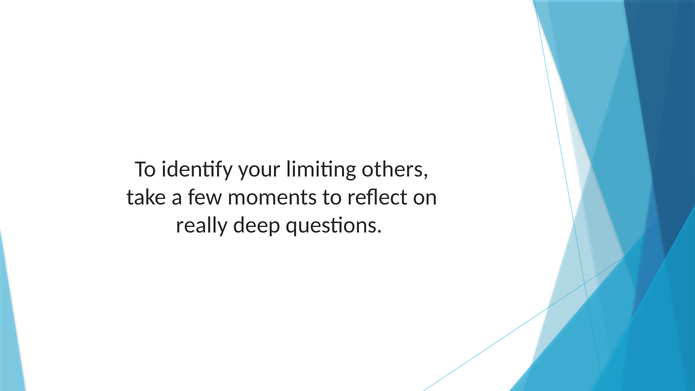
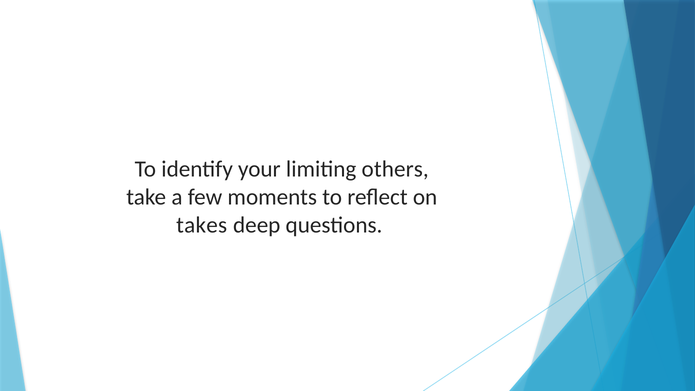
really: really -> takes
